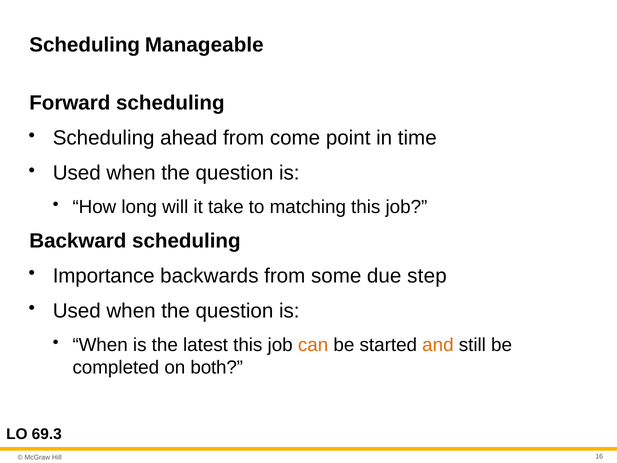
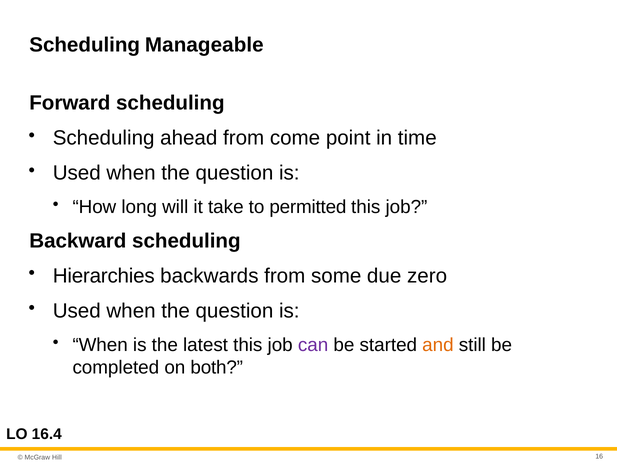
matching: matching -> permitted
Importance: Importance -> Hierarchies
step: step -> zero
can colour: orange -> purple
69.3: 69.3 -> 16.4
